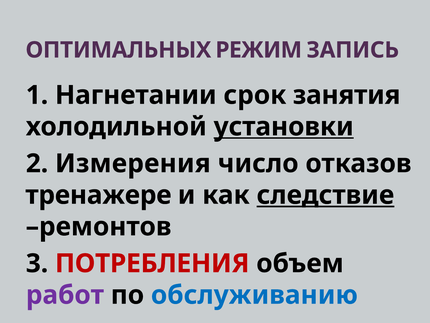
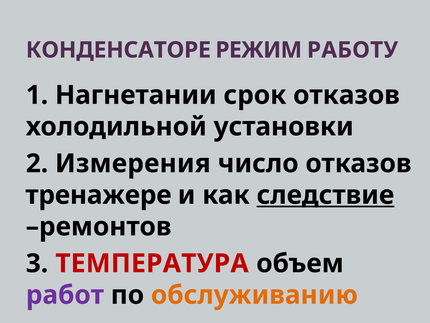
ОПТИМАЛЬНЫХ: ОПТИМАЛЬНЫХ -> КОНДЕНСАТОРЕ
ЗАПИСЬ: ЗАПИСЬ -> РАБОТУ
срок занятия: занятия -> отказов
установки underline: present -> none
ПОТРЕБЛЕНИЯ: ПОТРЕБЛЕНИЯ -> ТЕМПЕРАТУРА
обслуживанию colour: blue -> orange
